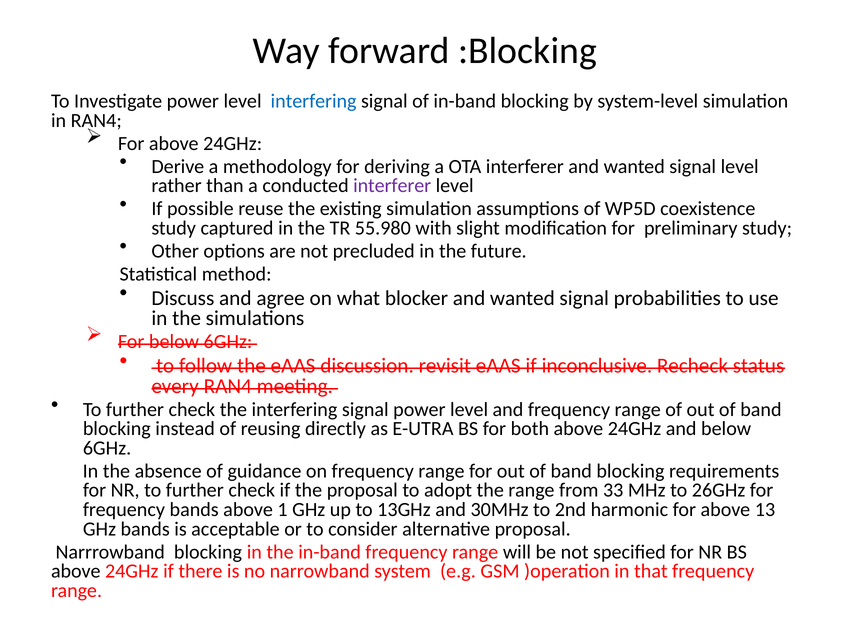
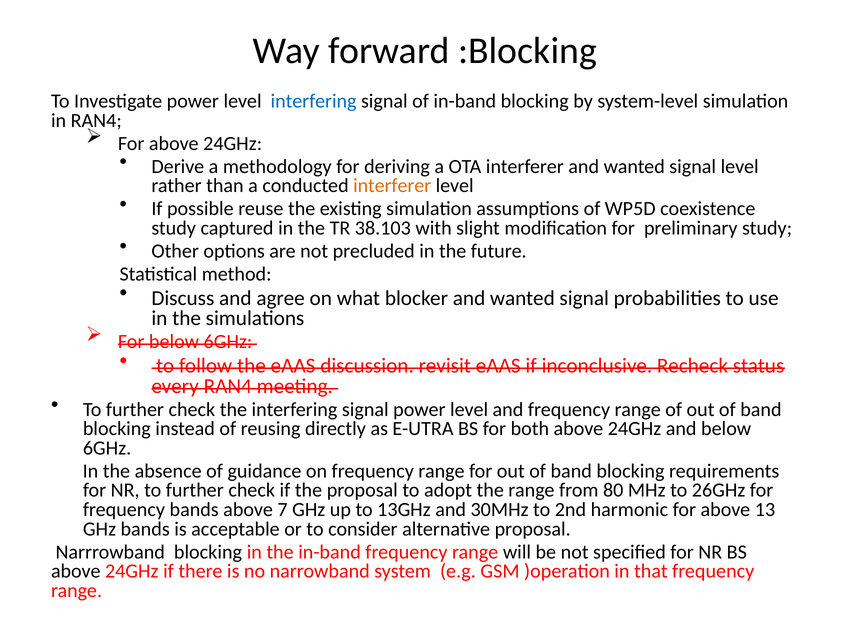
interferer at (392, 186) colour: purple -> orange
55.980: 55.980 -> 38.103
33: 33 -> 80
1: 1 -> 7
